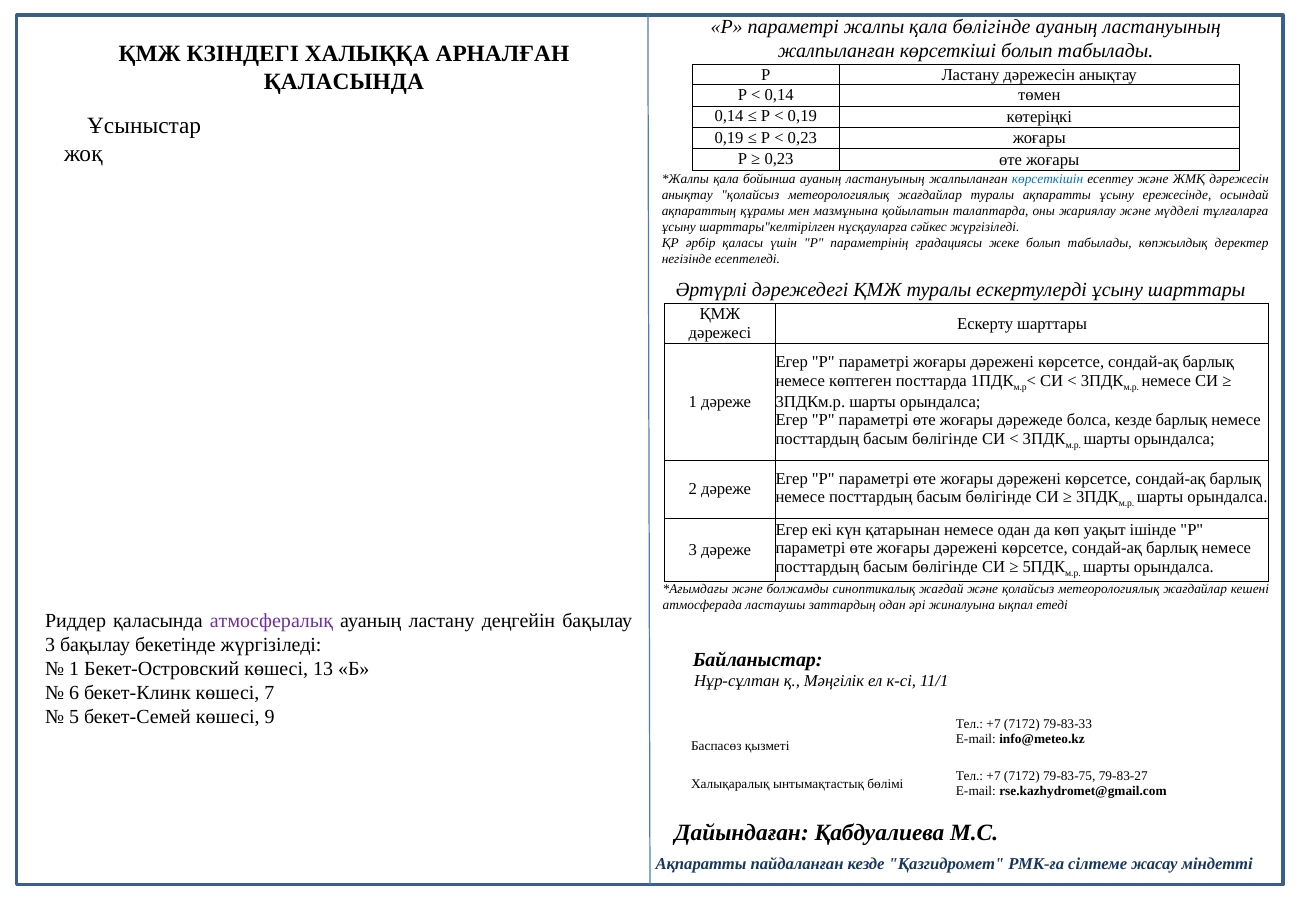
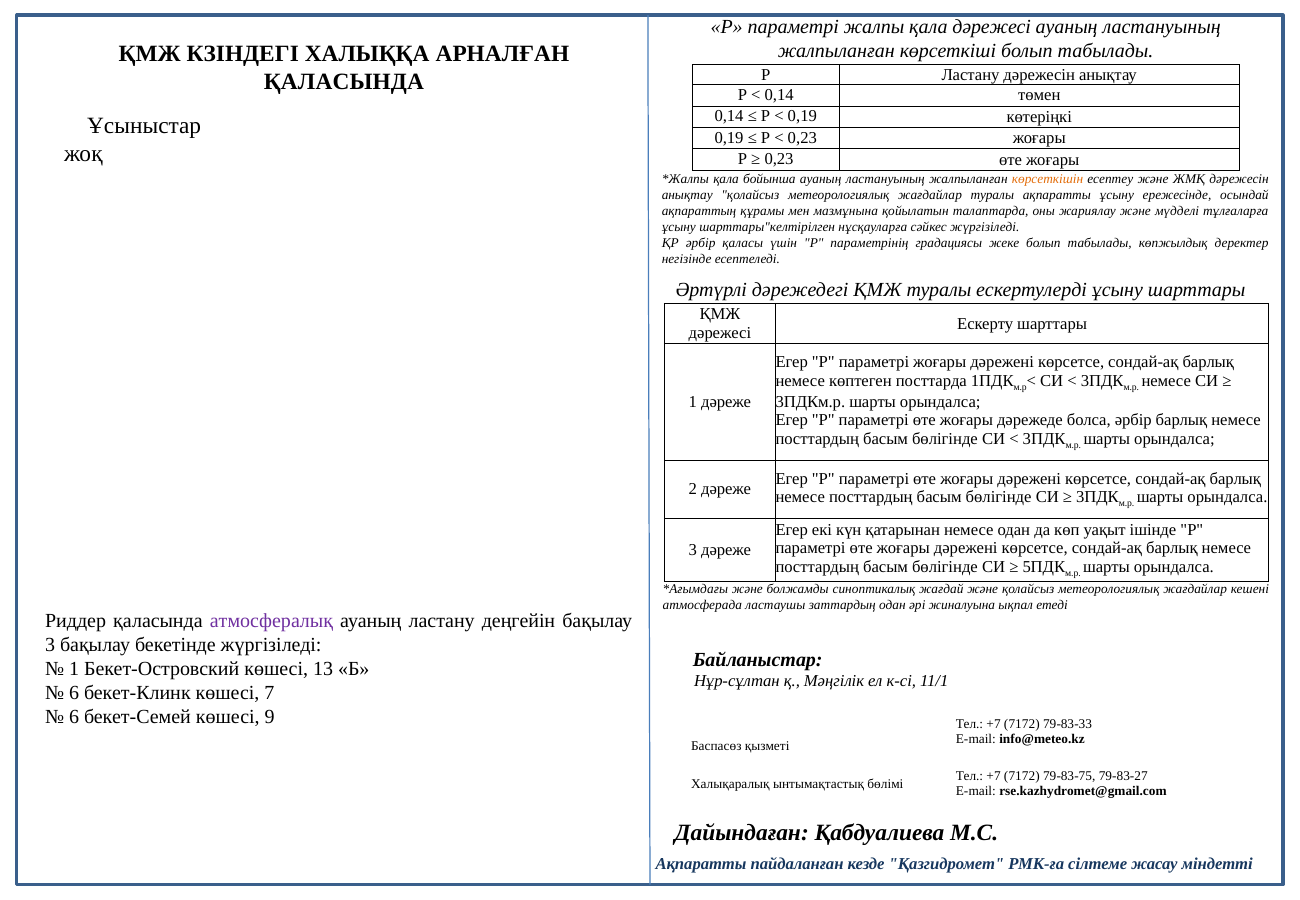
қала бөлігінде: бөлігінде -> дәрежесі
көрсеткішін colour: blue -> orange
болса кезде: кезде -> әрбір
5 at (74, 717): 5 -> 6
